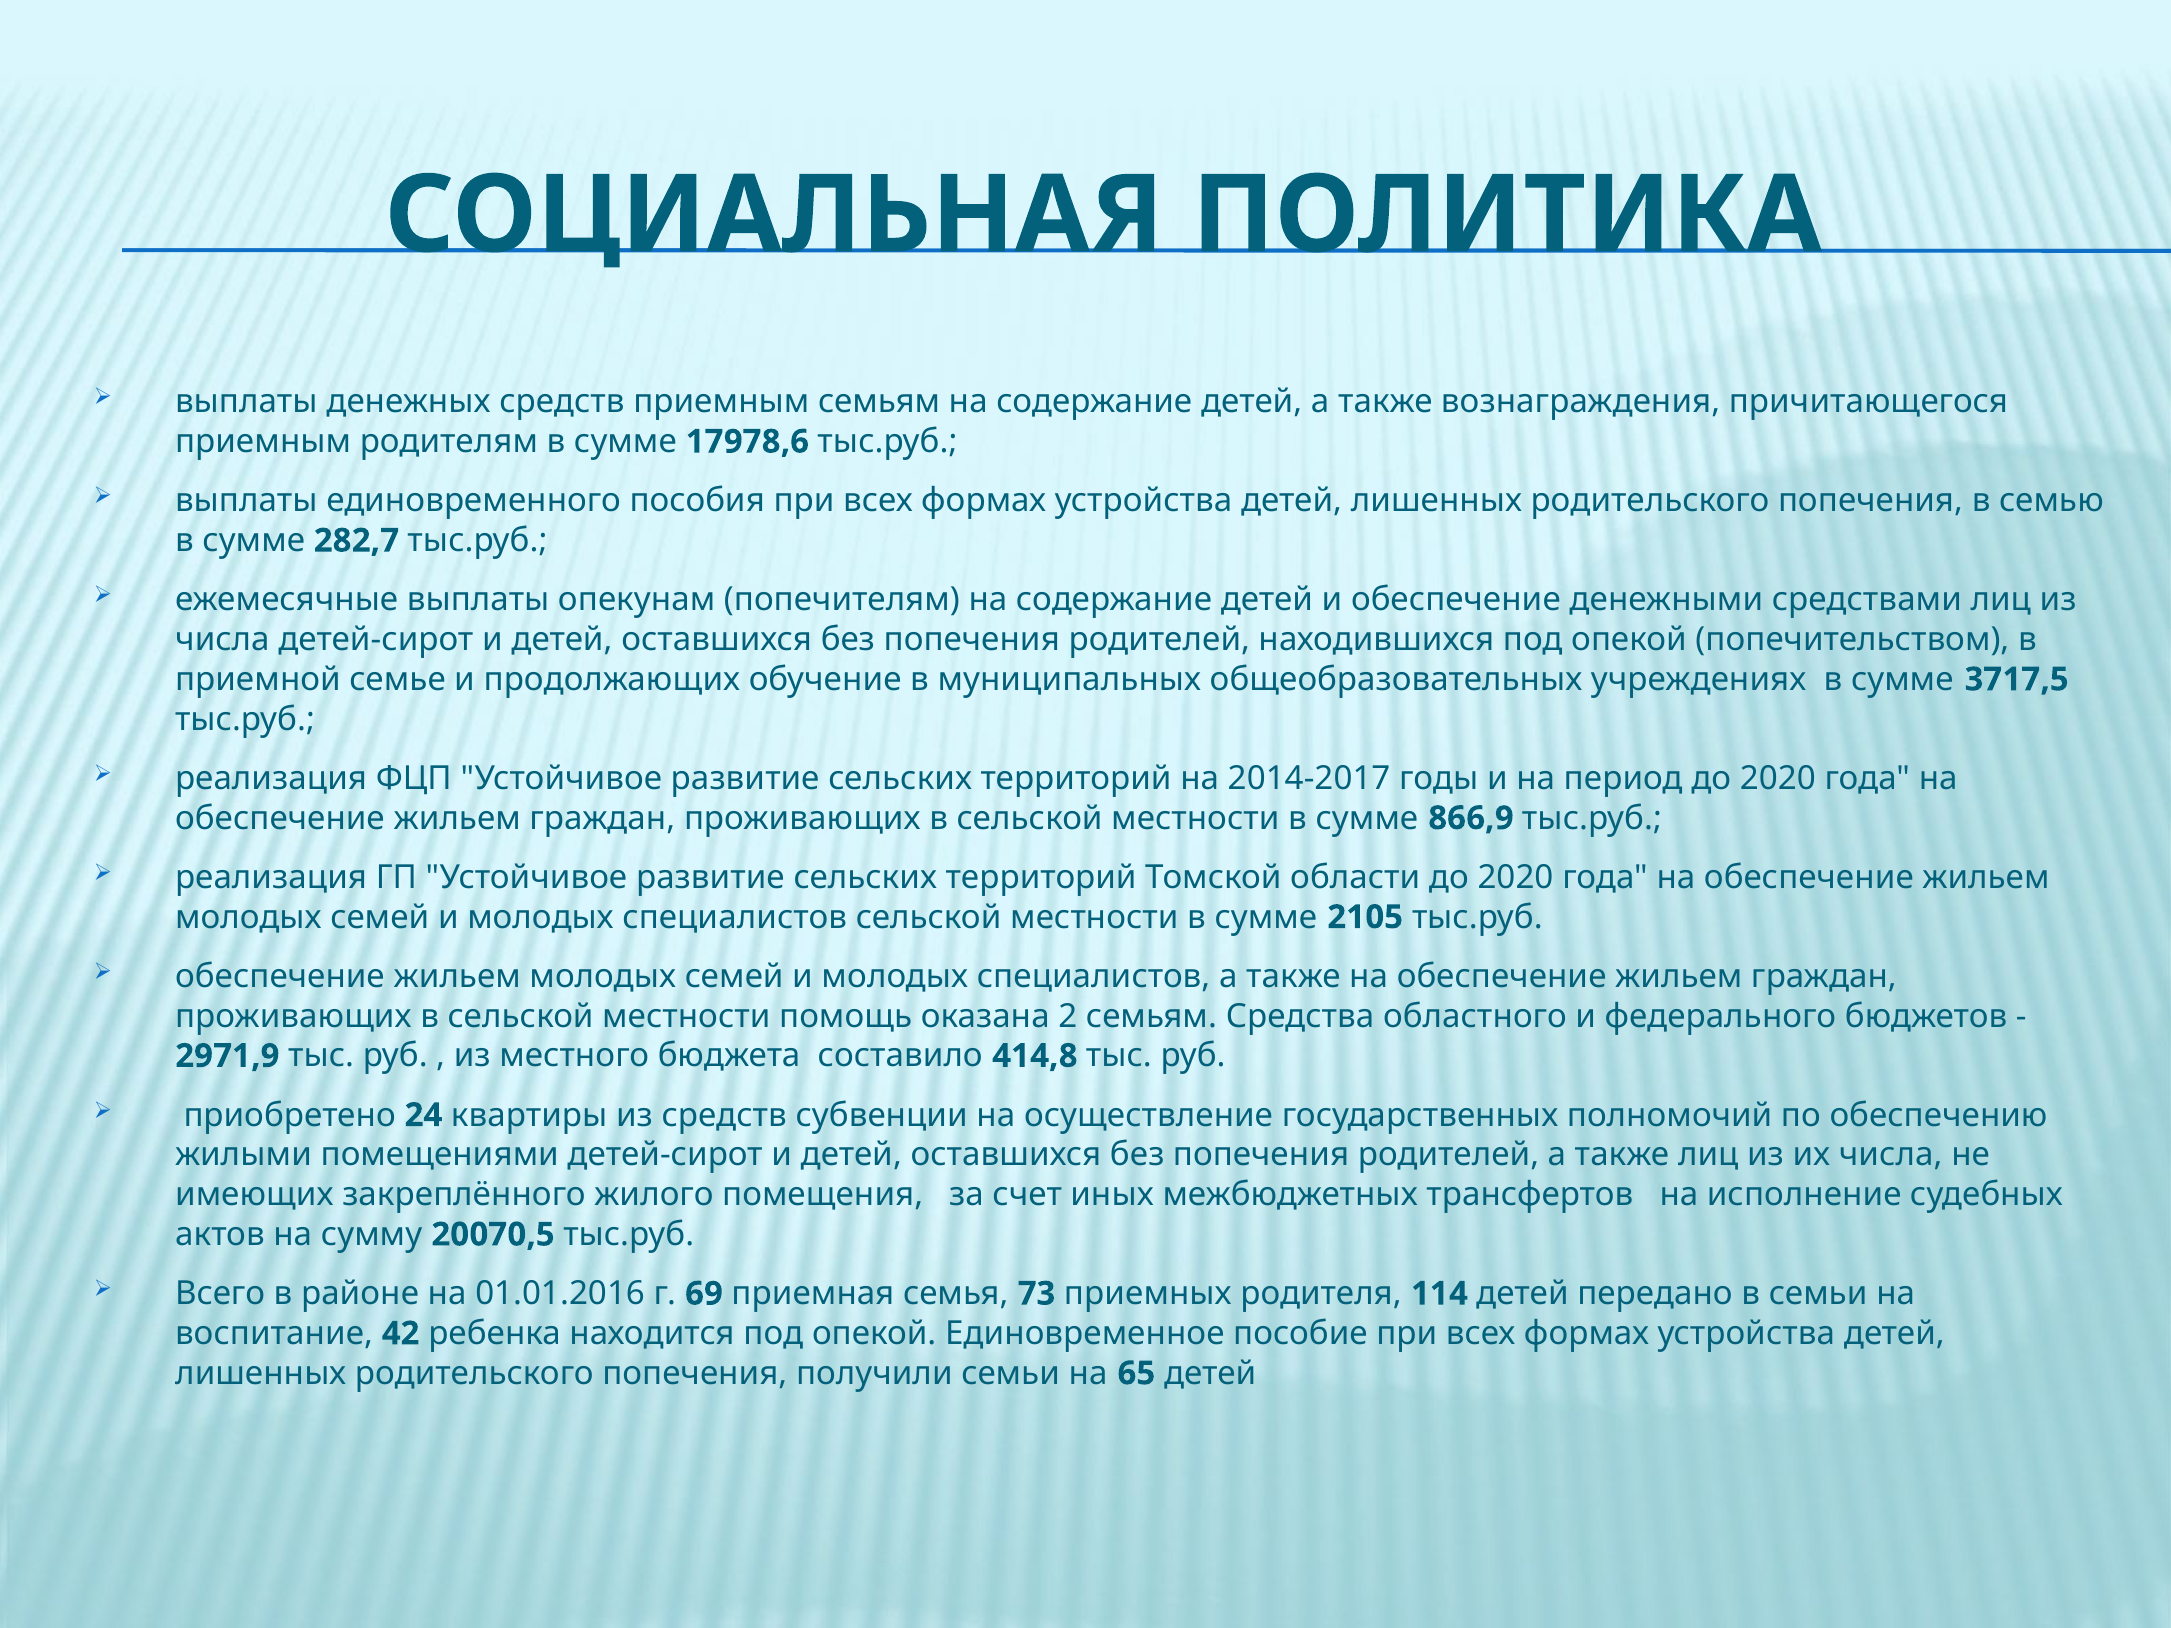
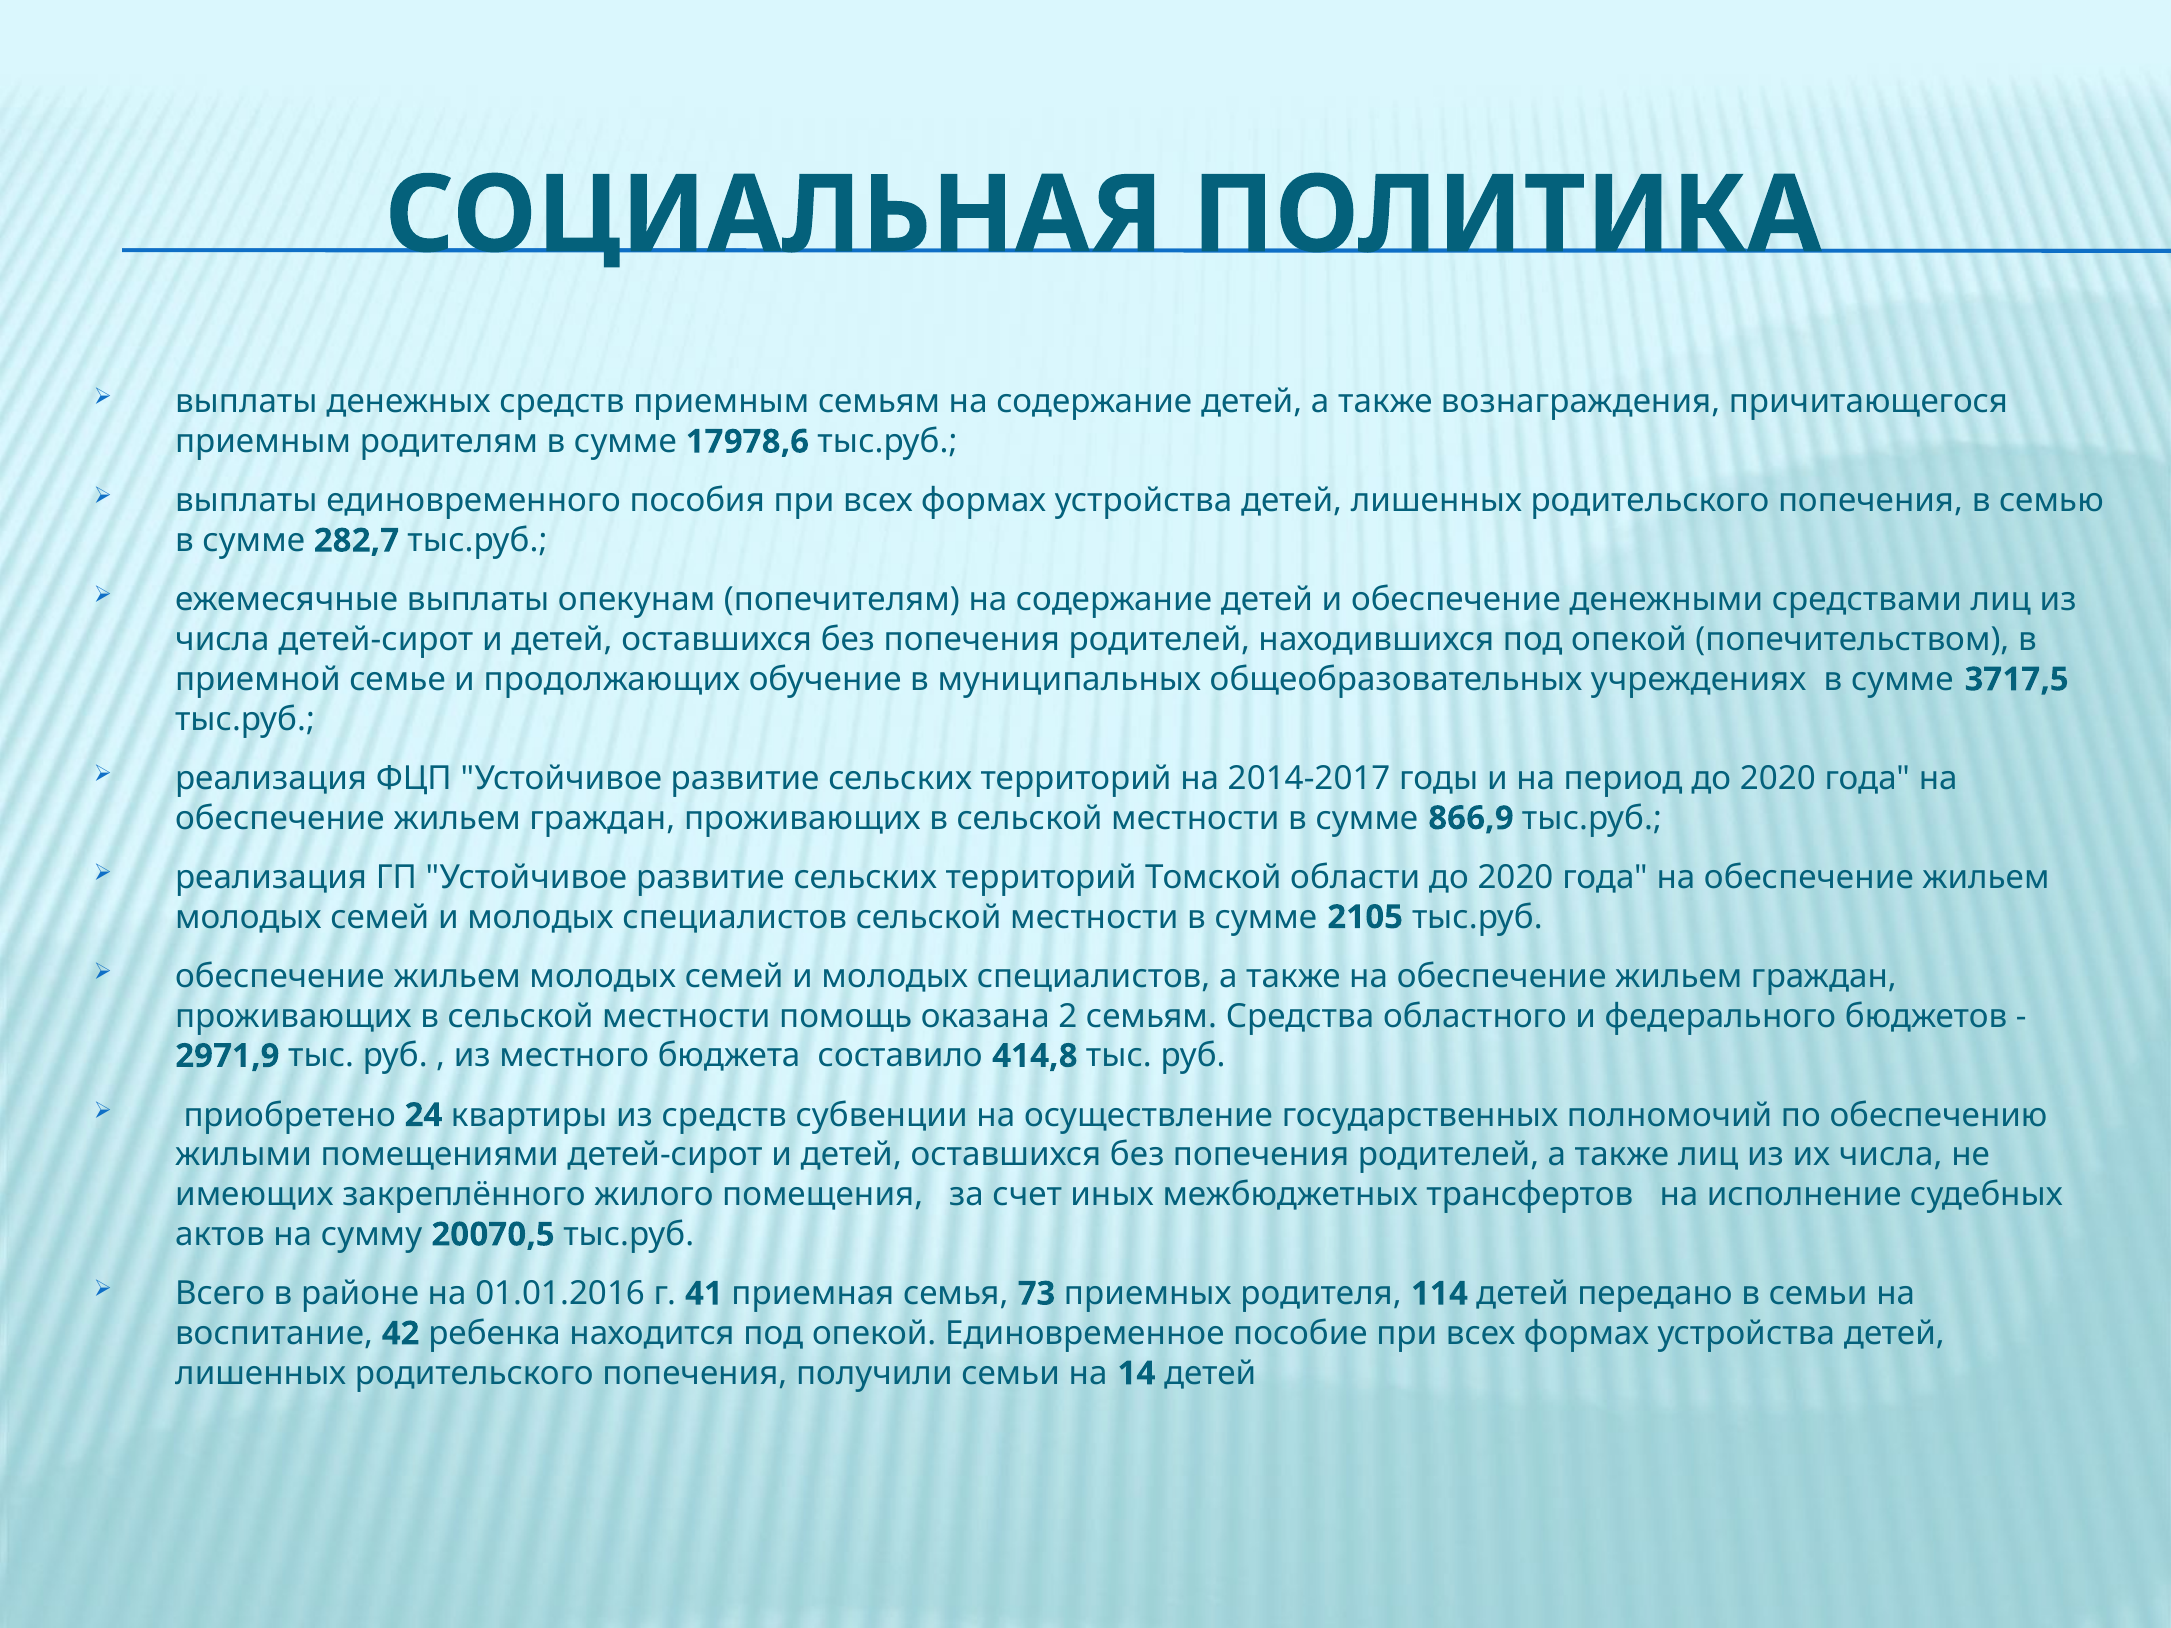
69: 69 -> 41
65: 65 -> 14
